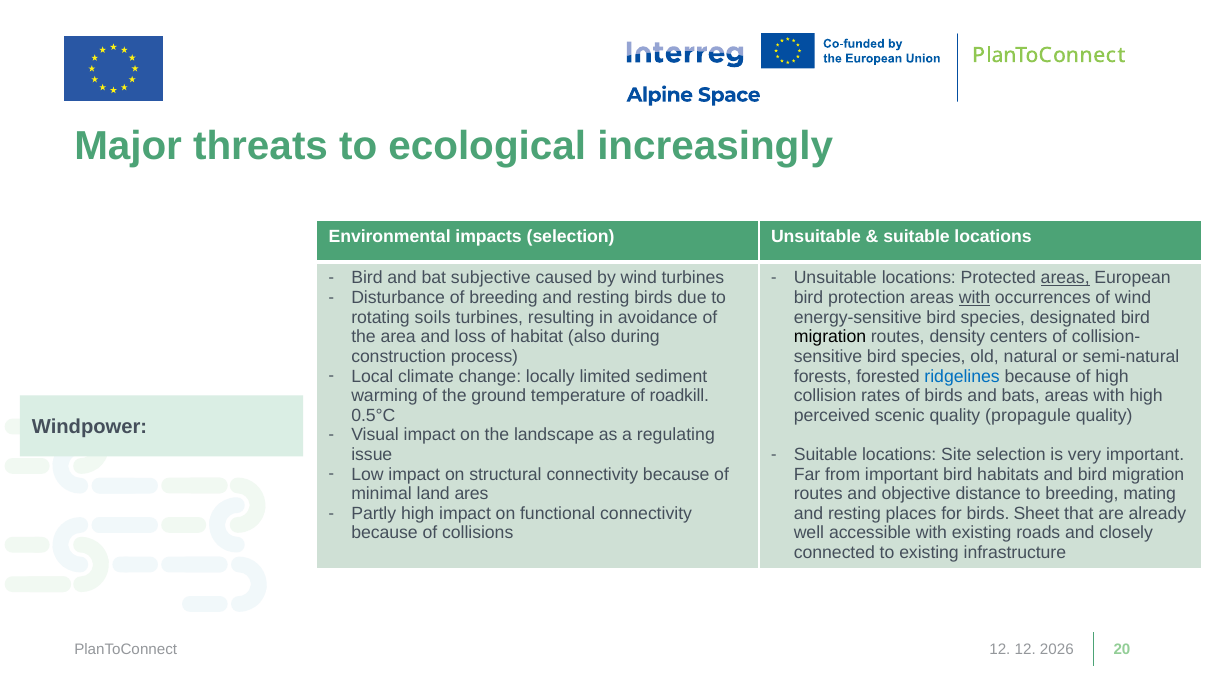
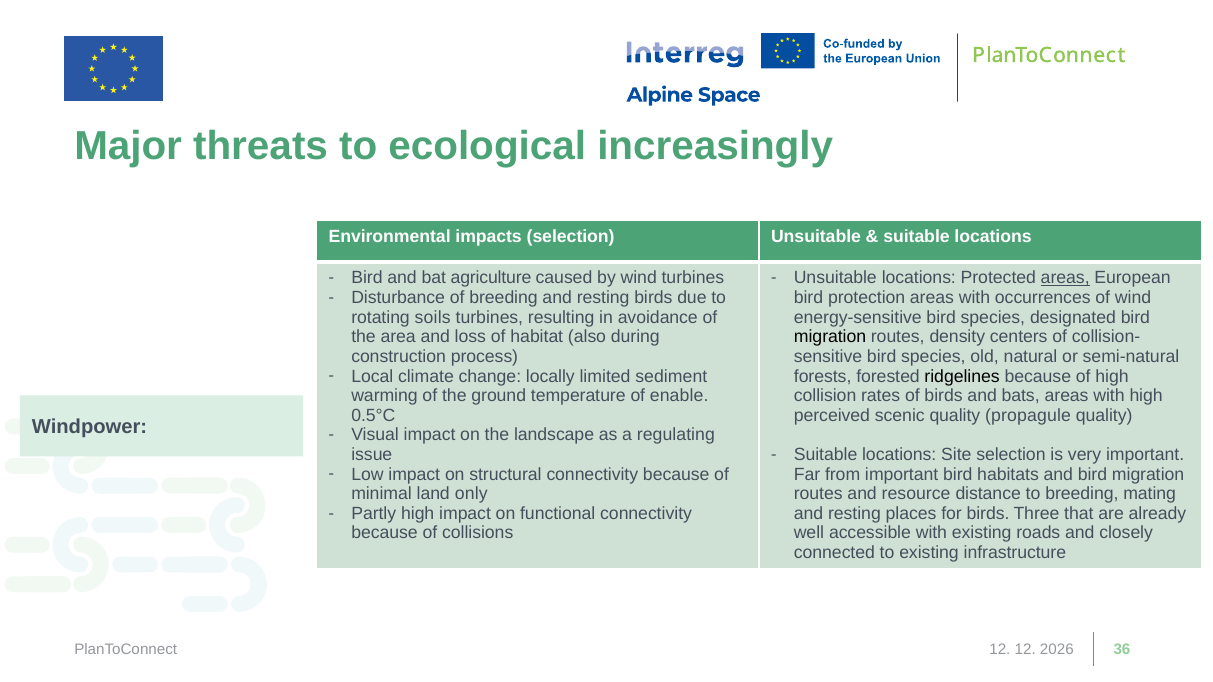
subjective: subjective -> agriculture
with at (974, 298) underline: present -> none
ridgelines colour: blue -> black
roadkill: roadkill -> enable
ares: ares -> only
objective: objective -> resource
Sheet: Sheet -> Three
20: 20 -> 36
